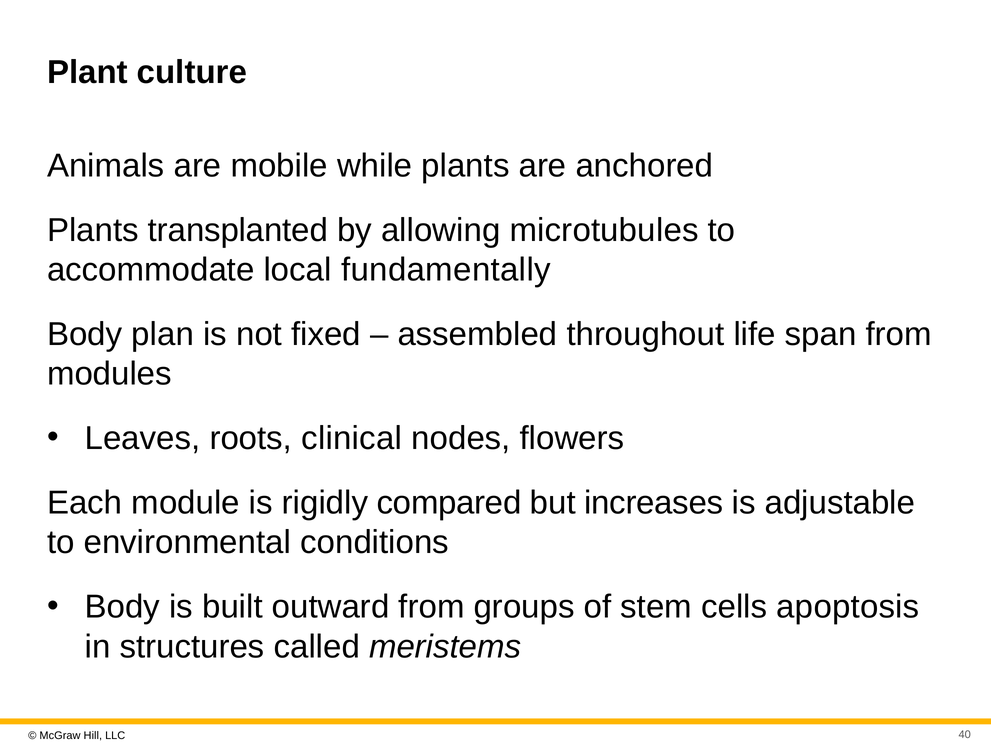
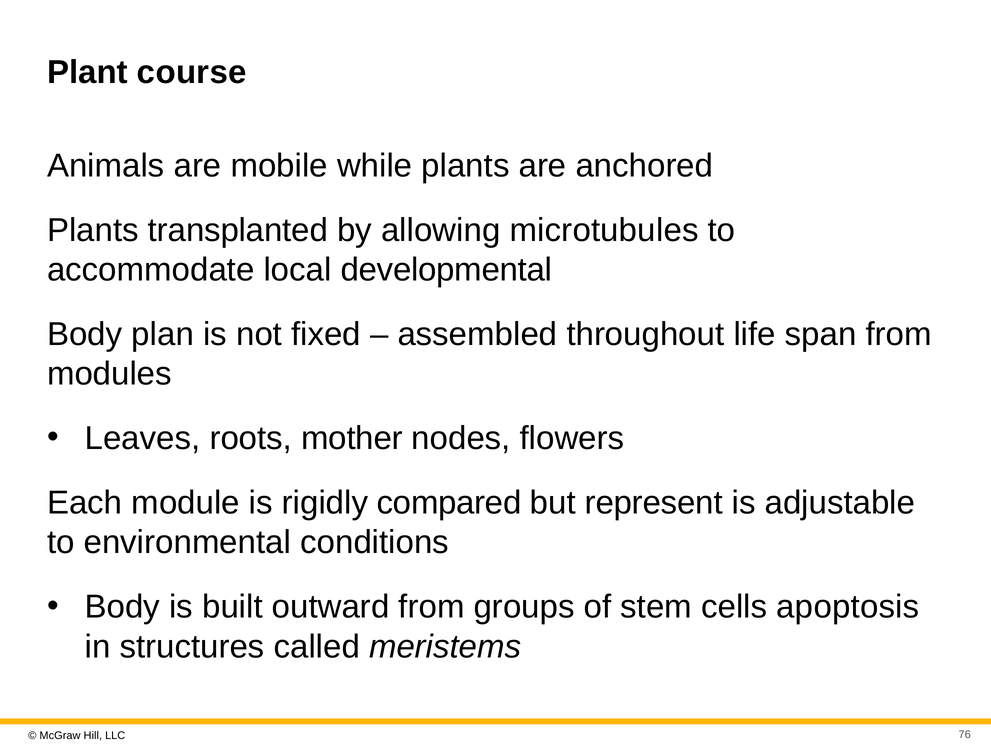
culture: culture -> course
fundamentally: fundamentally -> developmental
clinical: clinical -> mother
increases: increases -> represent
40: 40 -> 76
